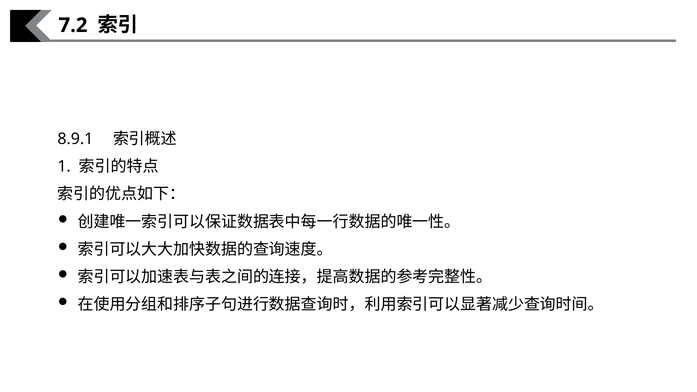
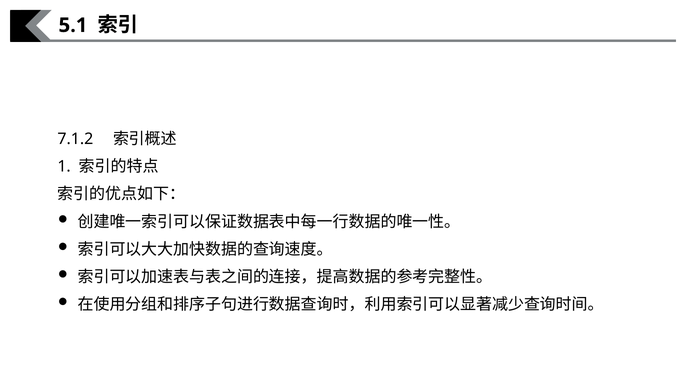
7.2: 7.2 -> 5.1
8.9.1: 8.9.1 -> 7.1.2
